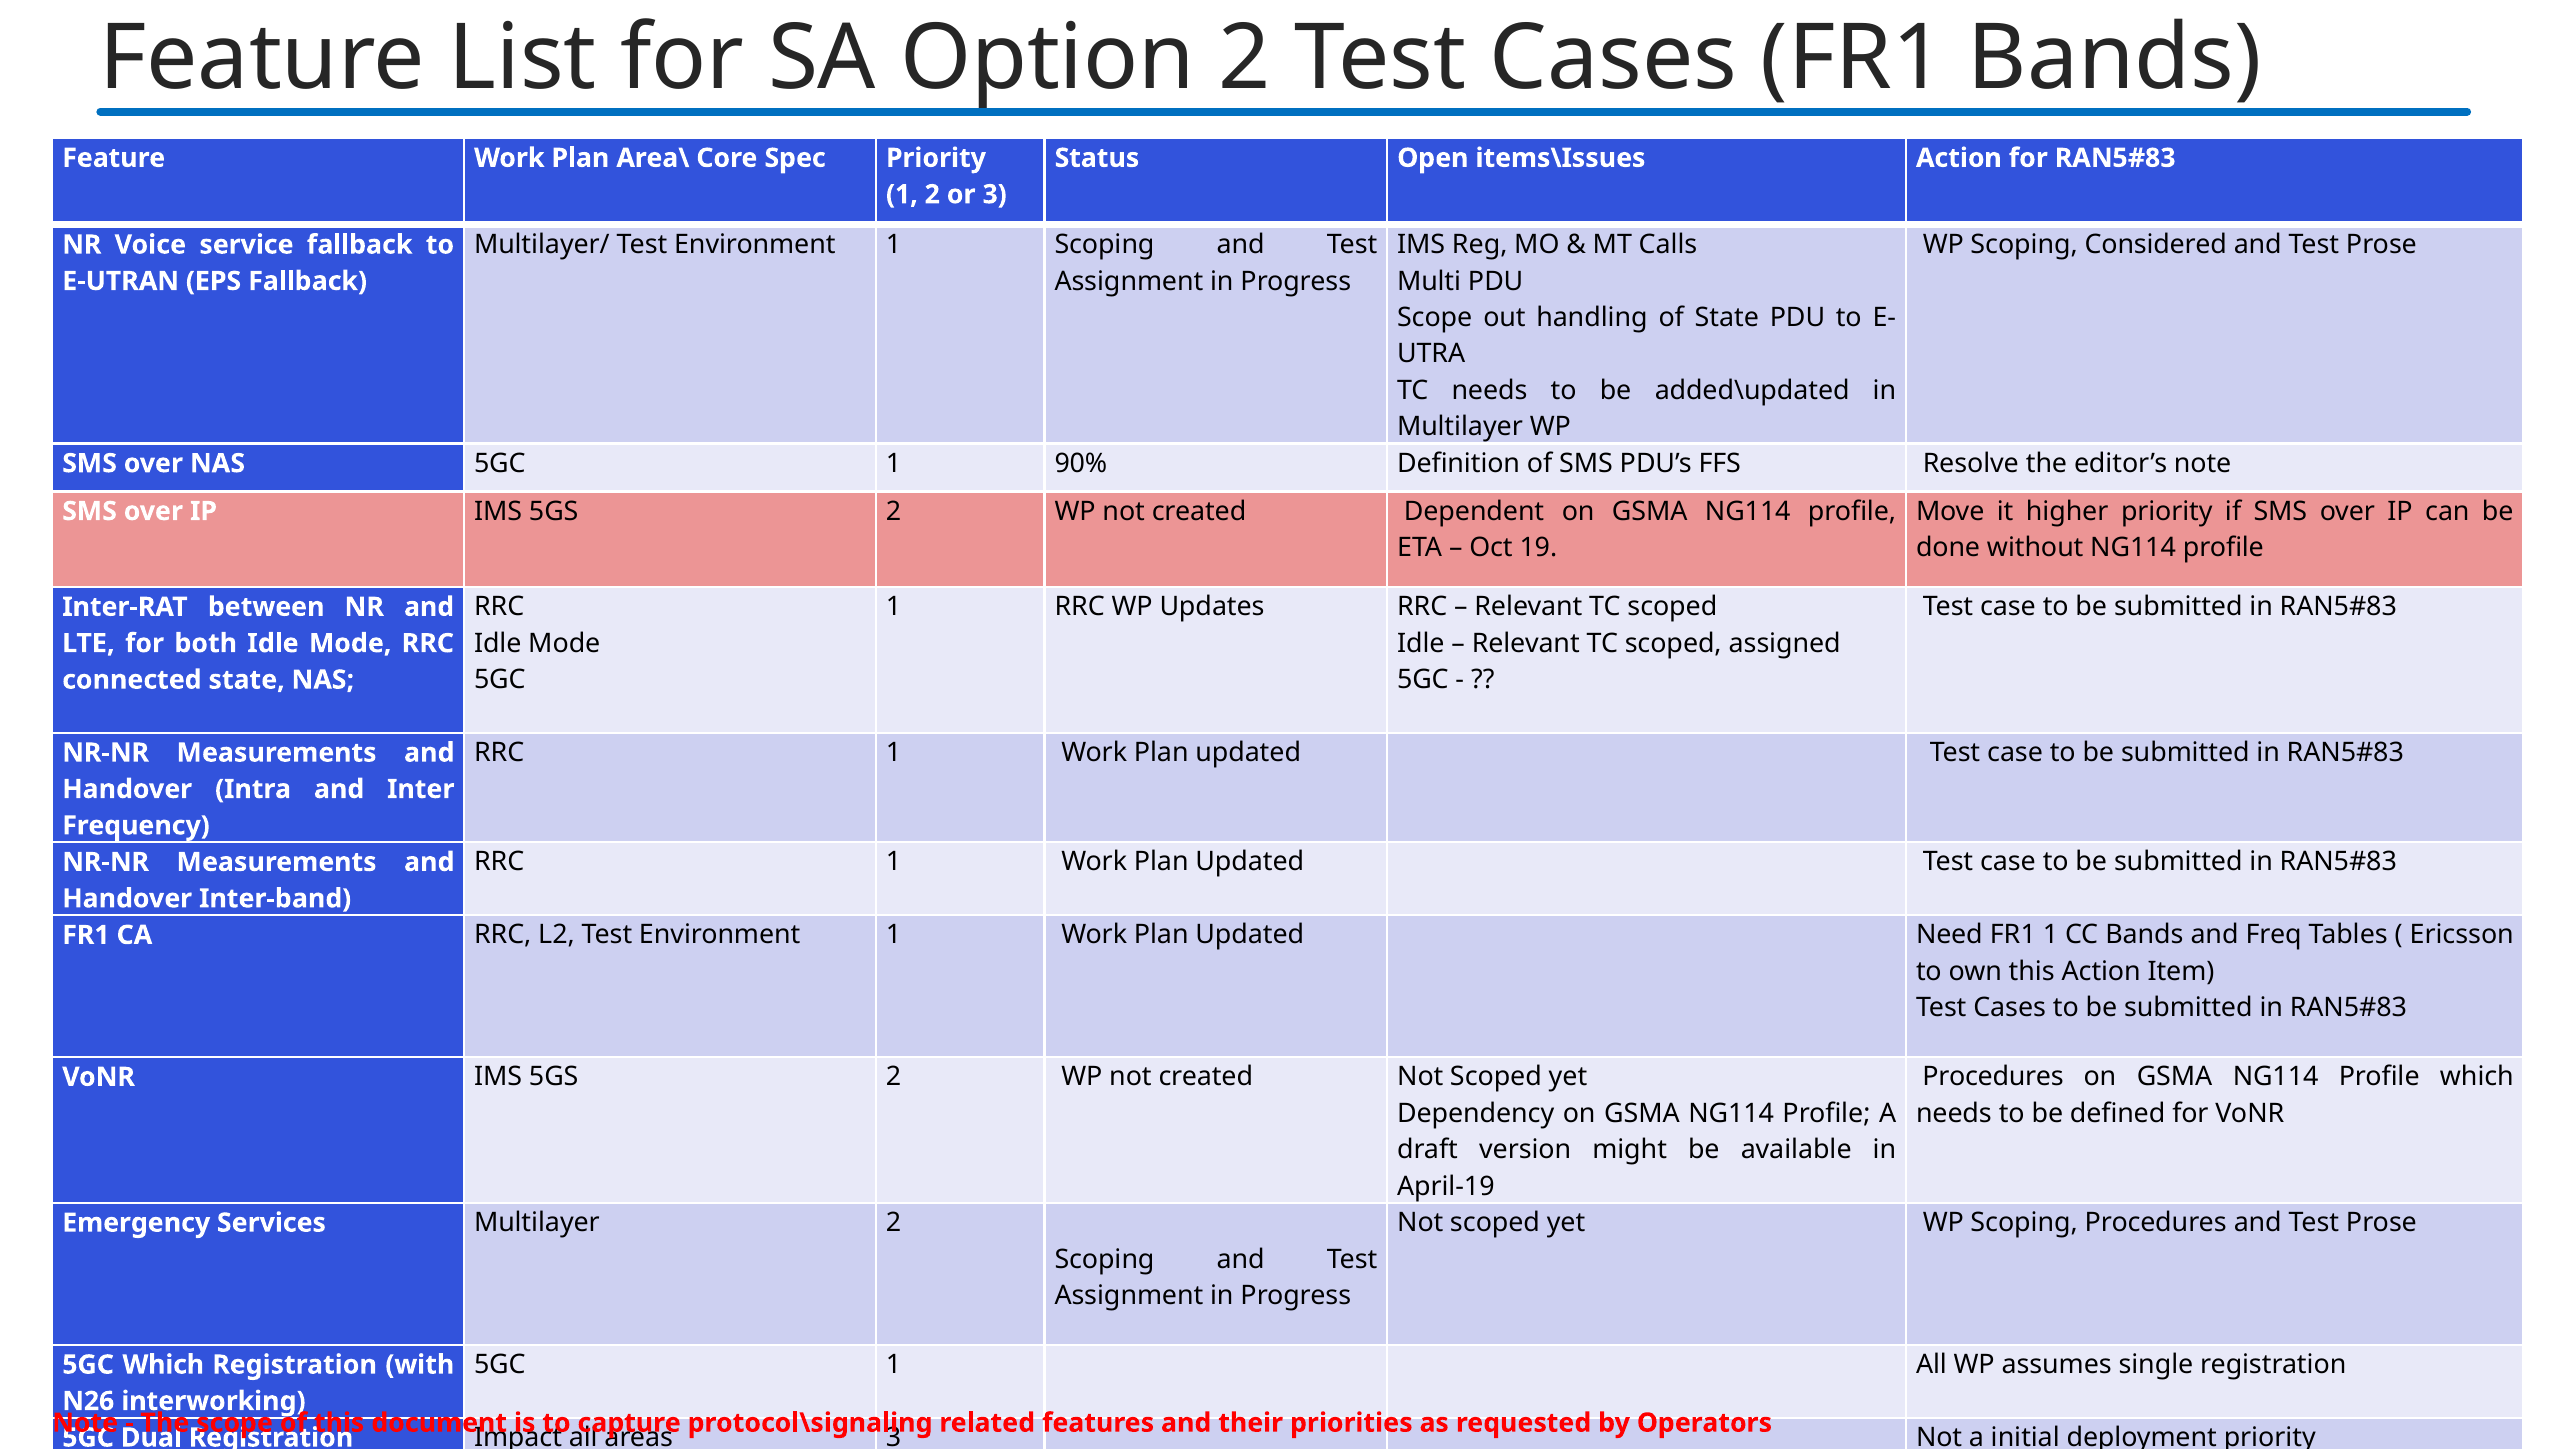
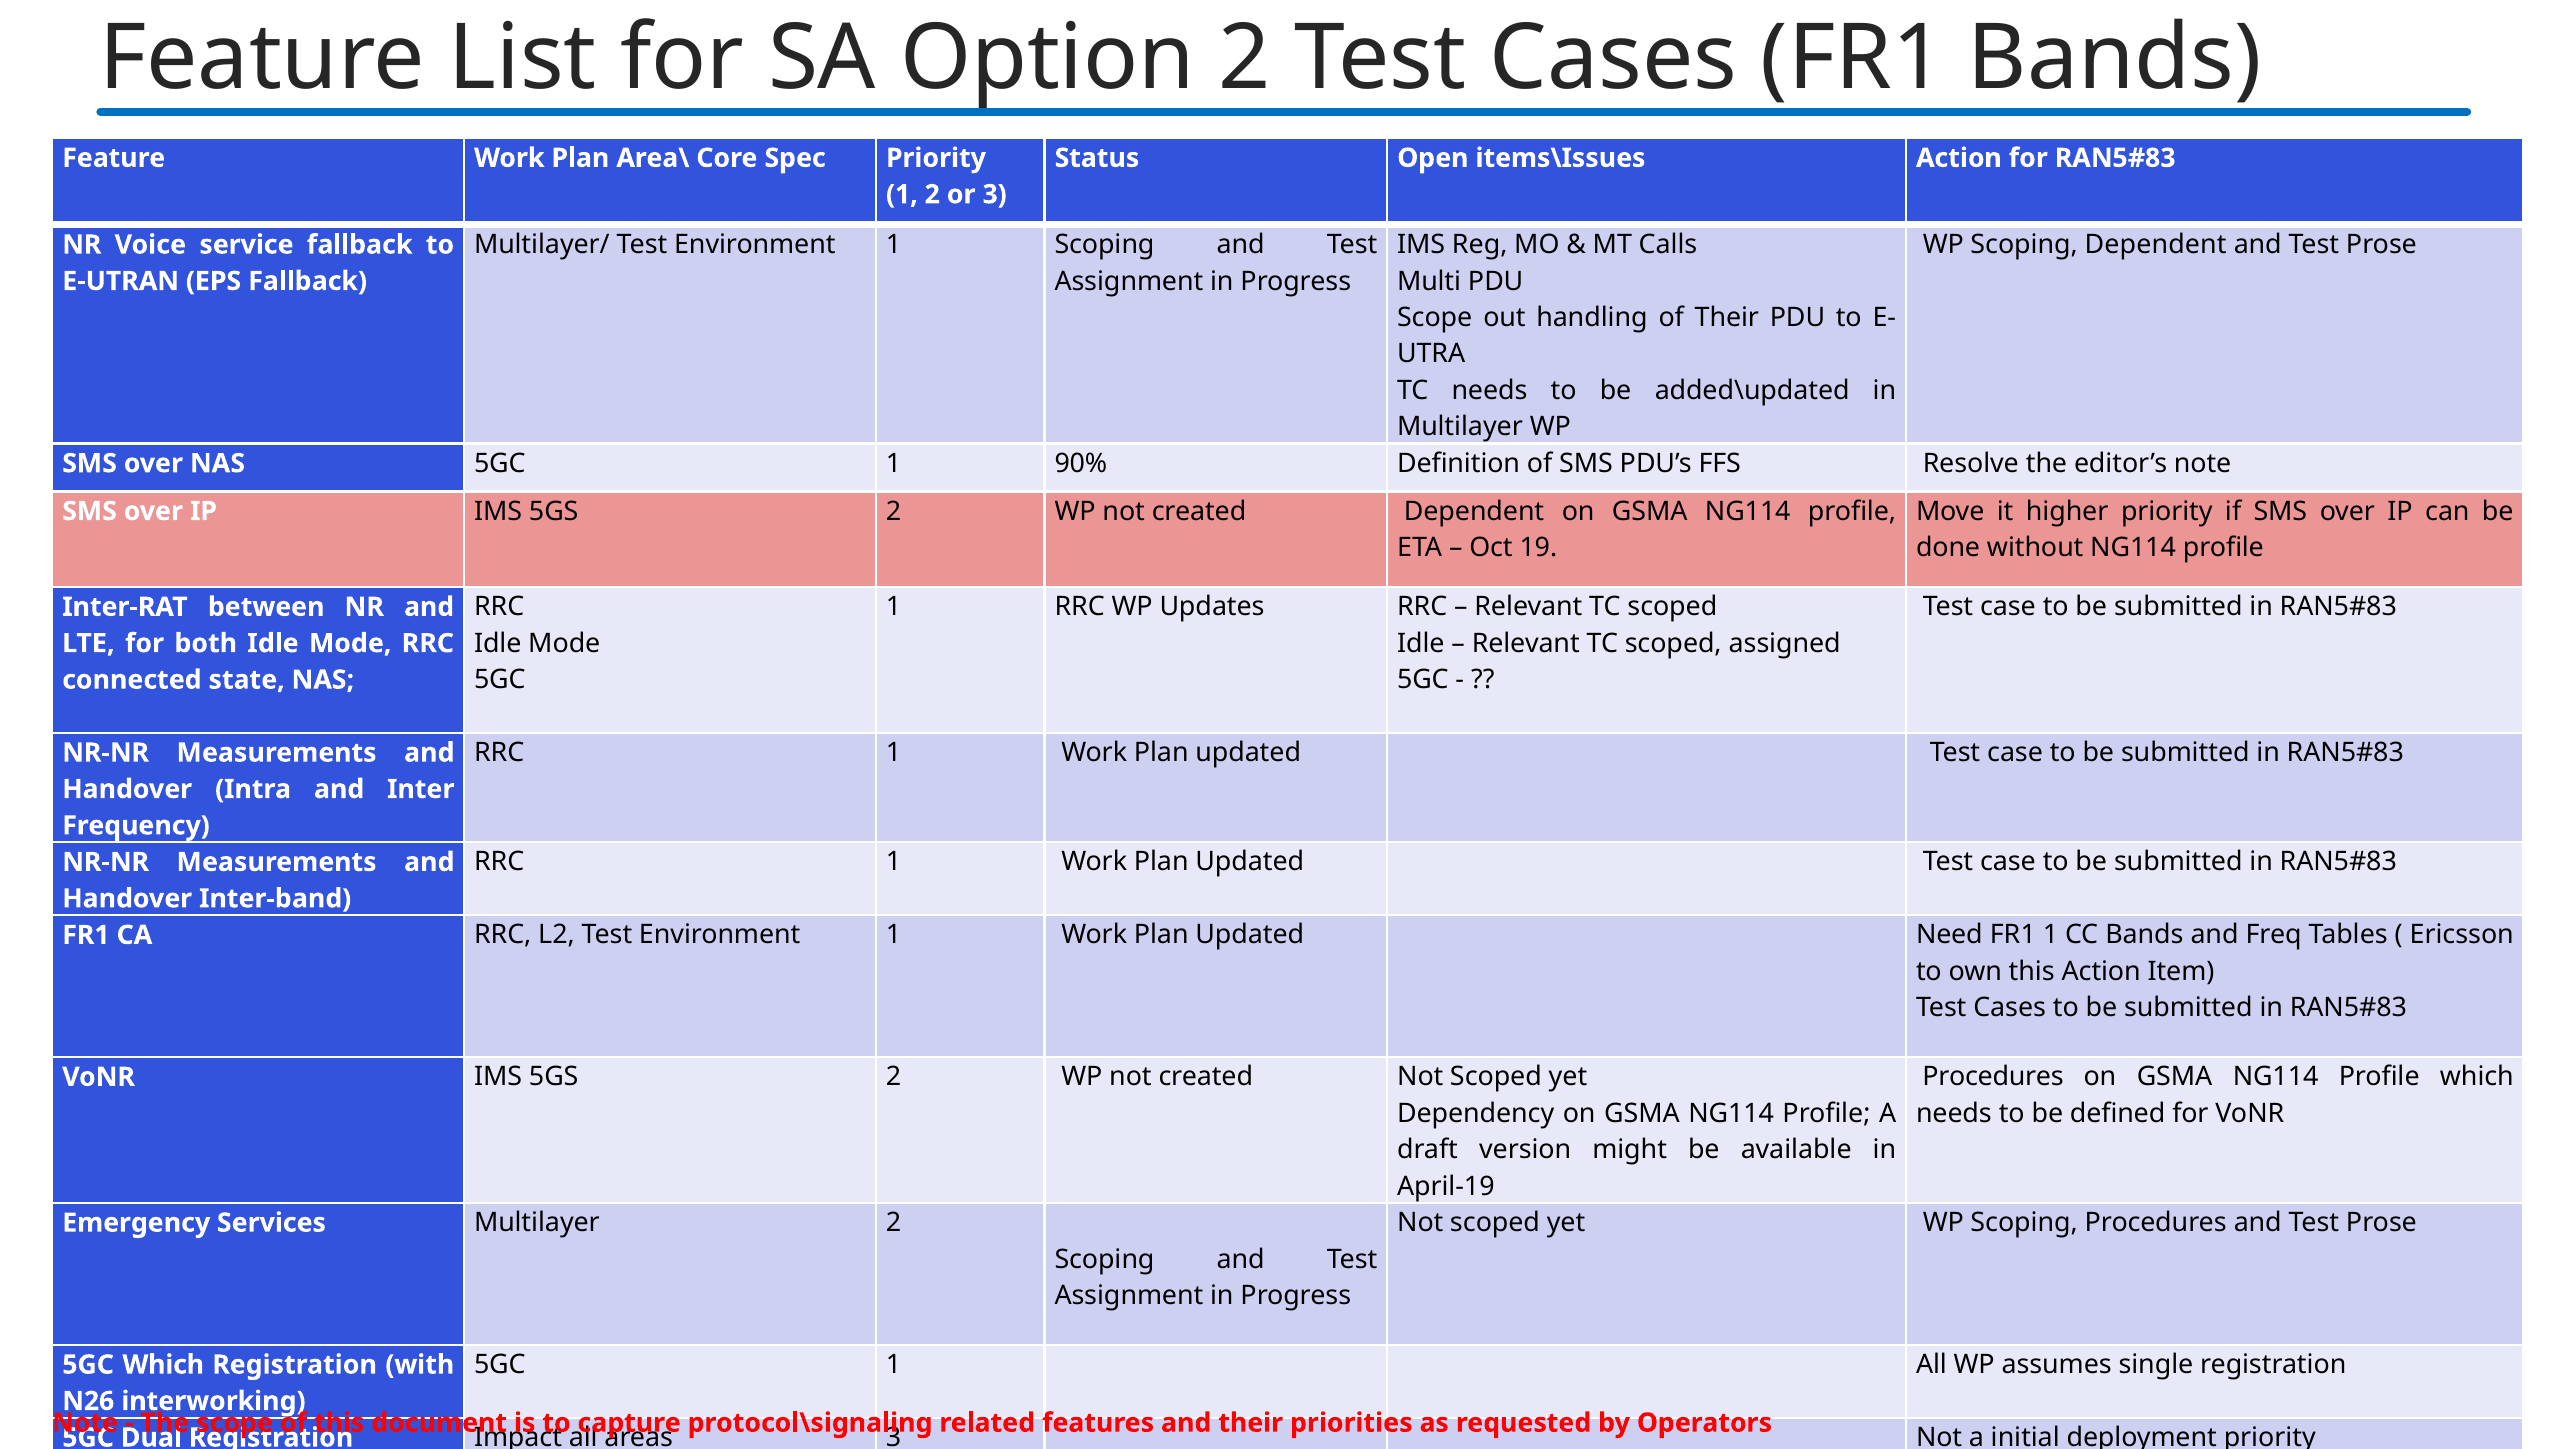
Scoping Considered: Considered -> Dependent
of State: State -> Their
